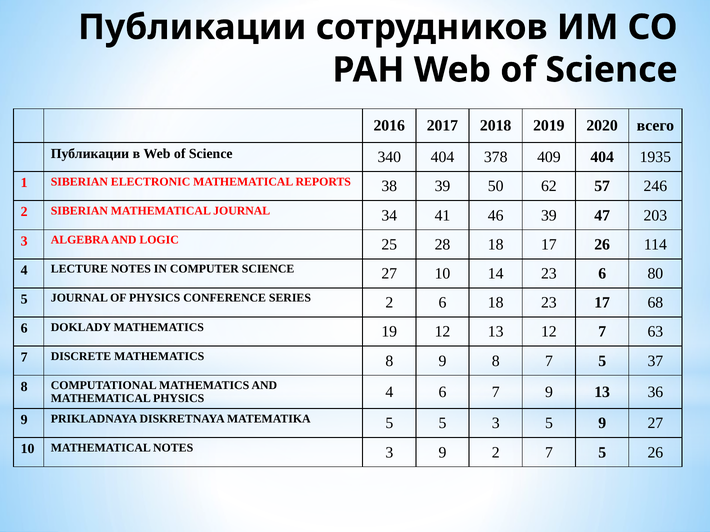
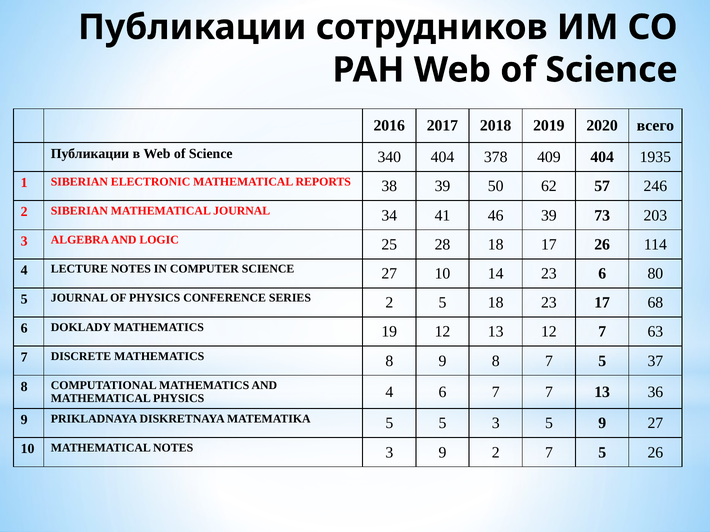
47: 47 -> 73
2 6: 6 -> 5
7 9: 9 -> 7
